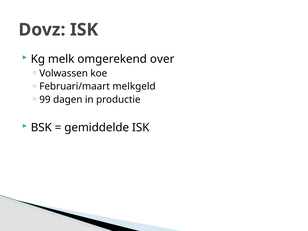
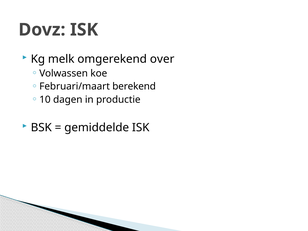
melkgeld: melkgeld -> berekend
99: 99 -> 10
